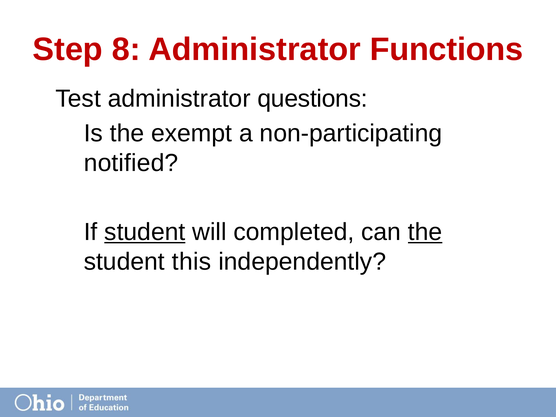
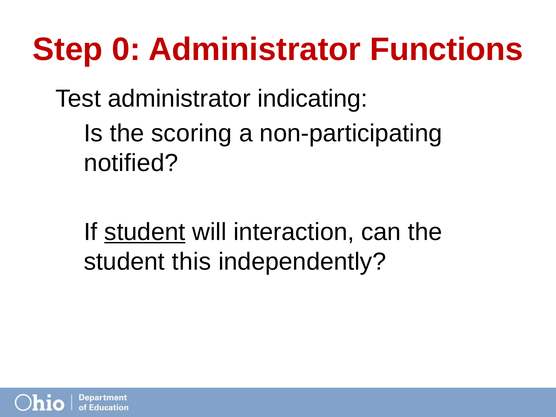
8: 8 -> 0
questions: questions -> indicating
exempt: exempt -> scoring
completed: completed -> interaction
the at (425, 232) underline: present -> none
